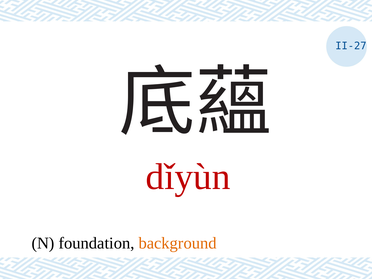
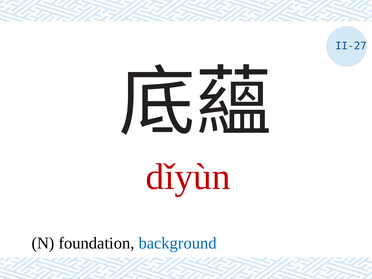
background colour: orange -> blue
